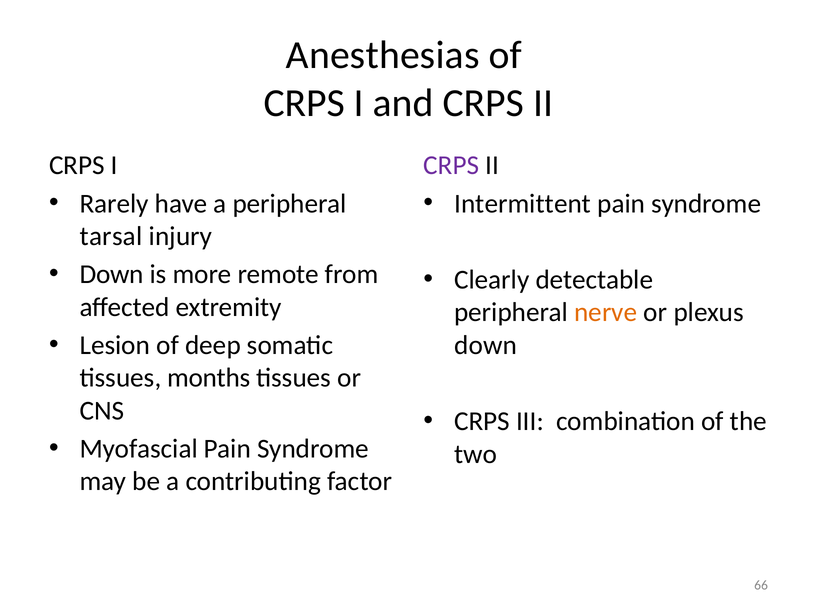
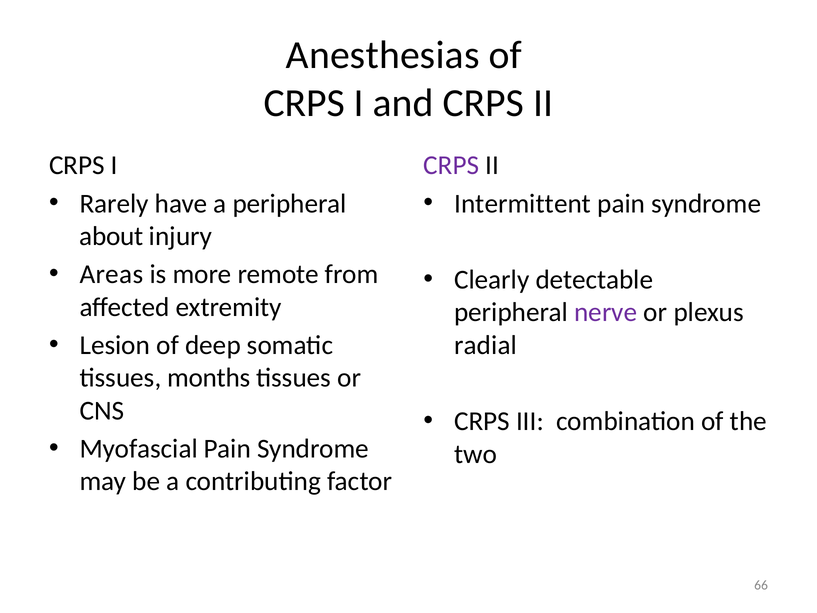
tarsal: tarsal -> about
Down at (112, 274): Down -> Areas
nerve colour: orange -> purple
down at (486, 345): down -> radial
